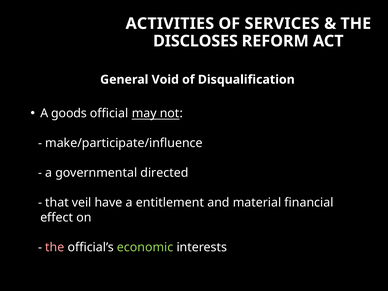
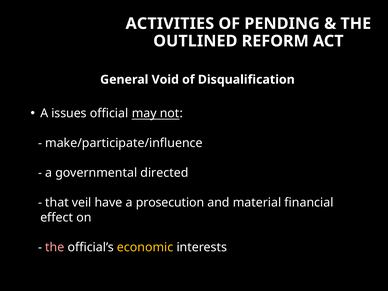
SERVICES: SERVICES -> PENDING
DISCLOSES: DISCLOSES -> OUTLINED
goods: goods -> issues
entitlement: entitlement -> prosecution
economic colour: light green -> yellow
